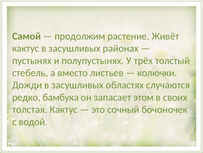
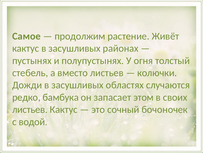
Самой: Самой -> Самое
трёх: трёх -> огня
толстая at (30, 109): толстая -> листьев
